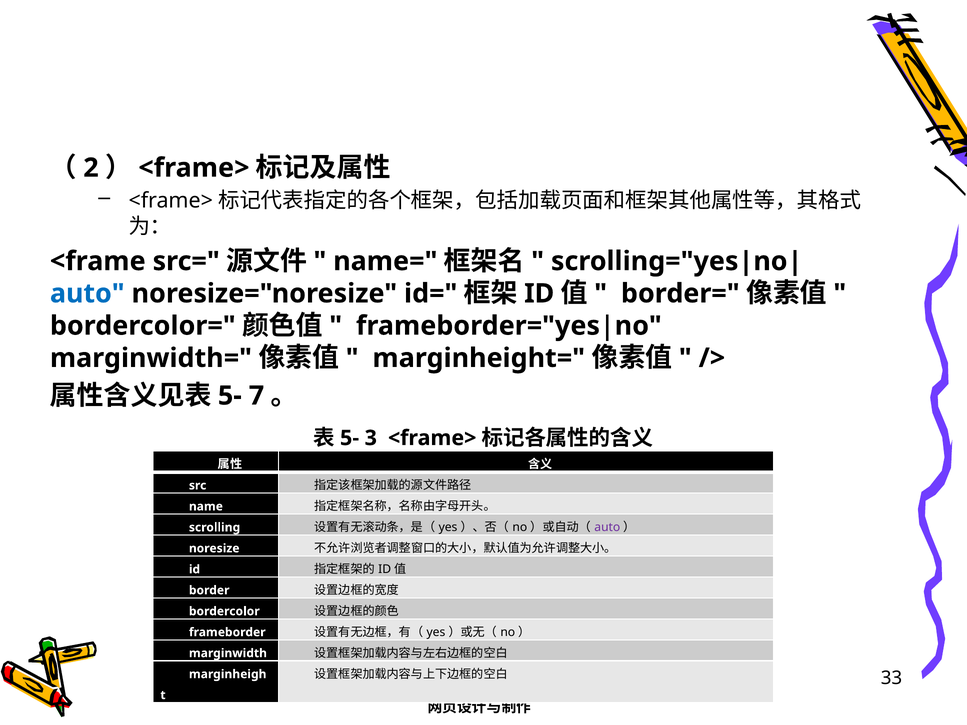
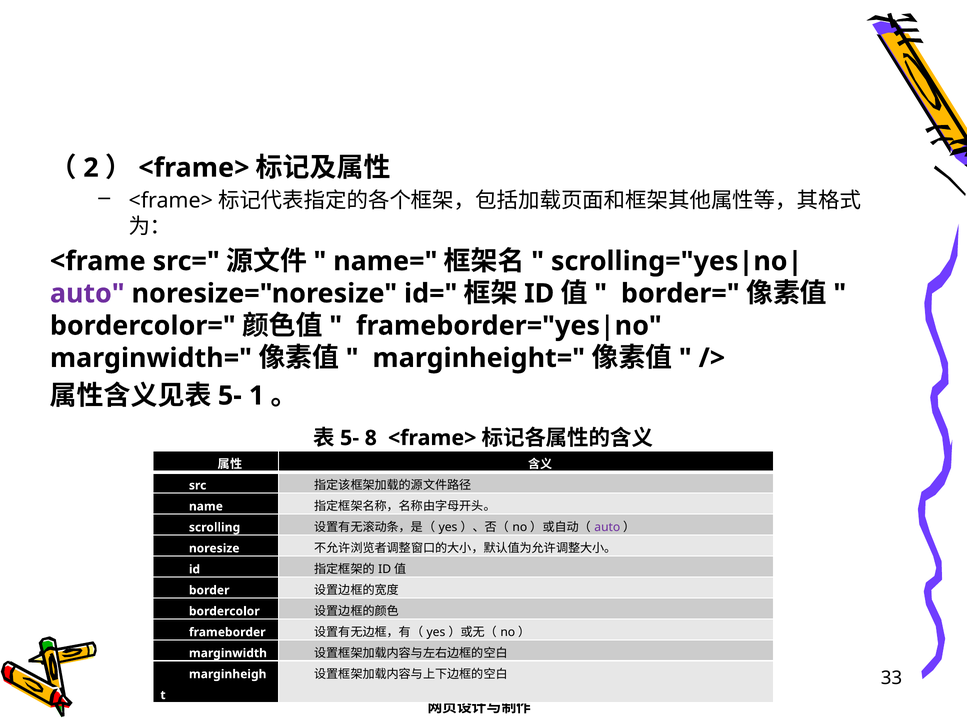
auto at (87, 294) colour: blue -> purple
7: 7 -> 1
3: 3 -> 8
